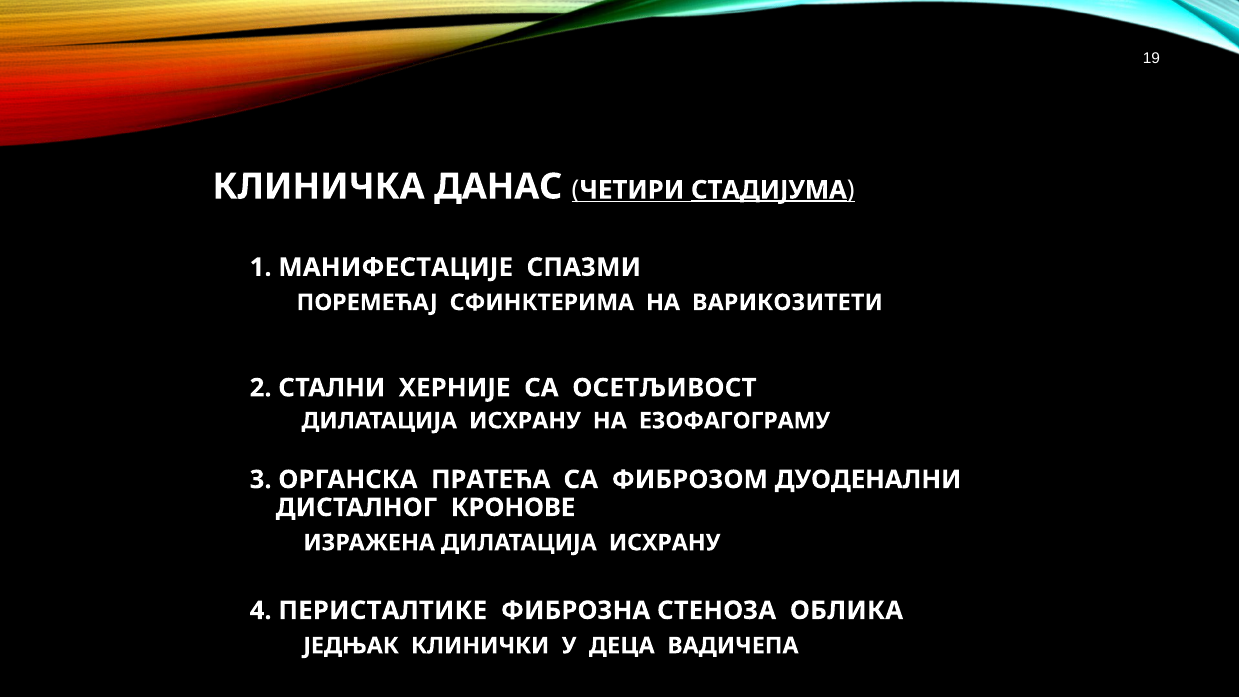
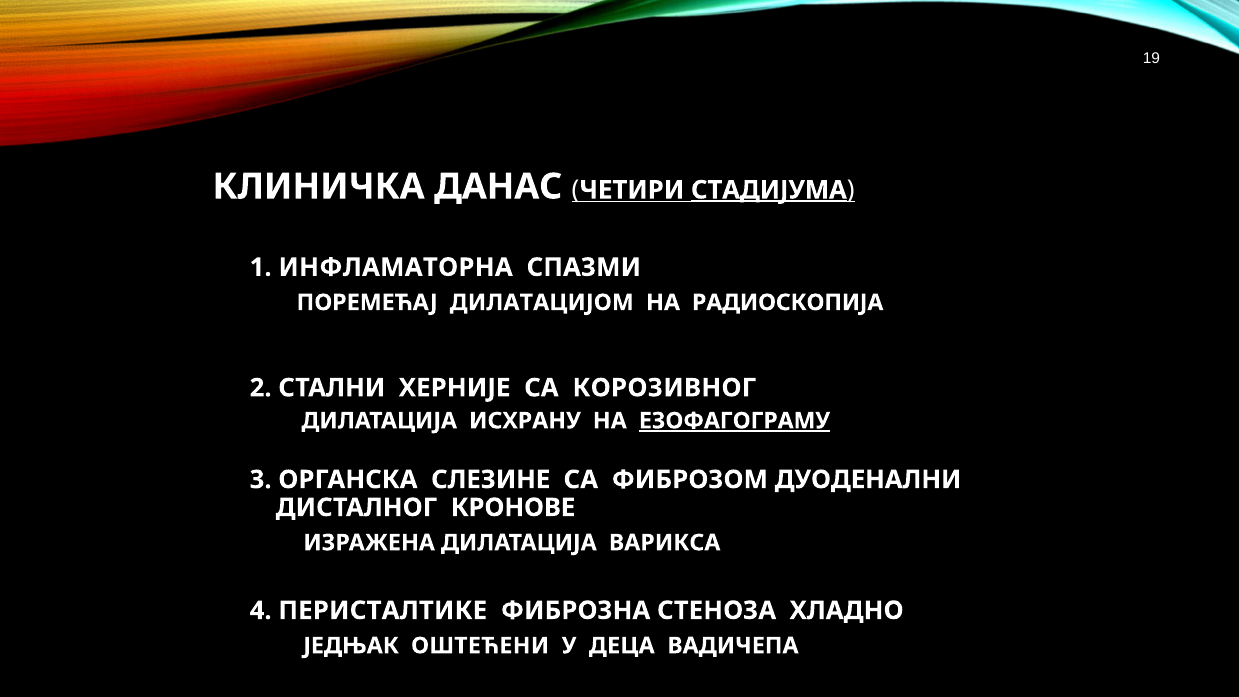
МАНИФЕСТАЦИЈЕ: МАНИФЕСТАЦИЈЕ -> ИНФЛАМАТОРНА
СФИНКТЕРИМА: СФИНКТЕРИМА -> ДИЛАТАЦИЈОМ
ВАРИКОЗИТЕТИ: ВАРИКОЗИТЕТИ -> РАДИОСКОПИЈА
ОСЕТЉИВОСТ: ОСЕТЉИВОСТ -> КОРОЗИВНОГ
ЕЗОФАГОГРАМУ underline: none -> present
ПРАТЕЋА: ПРАТЕЋА -> СЛЕЗИНЕ
ИЗРАЖЕНА ДИЛАТАЦИЈА ИСХРАНУ: ИСХРАНУ -> ВАРИКСА
ОБЛИКА: ОБЛИКА -> ХЛАДНО
КЛИНИЧКИ: КЛИНИЧКИ -> ОШТЕЋЕНИ
